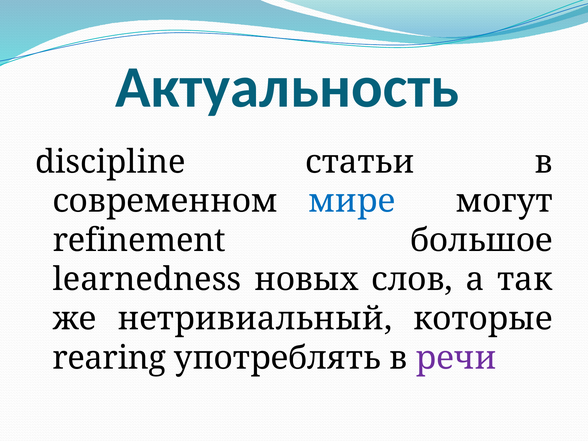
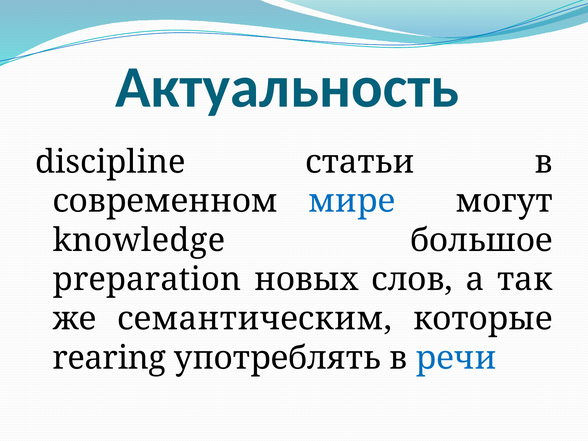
refinement: refinement -> knowledge
learnedness: learnedness -> preparation
нетривиальный: нетривиальный -> семантическим
речи colour: purple -> blue
